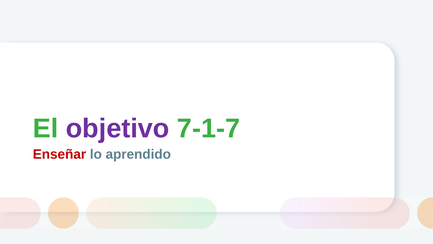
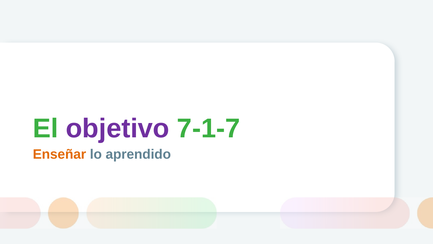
Enseñar colour: red -> orange
